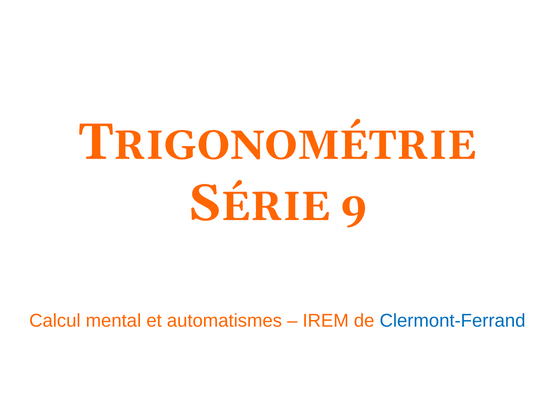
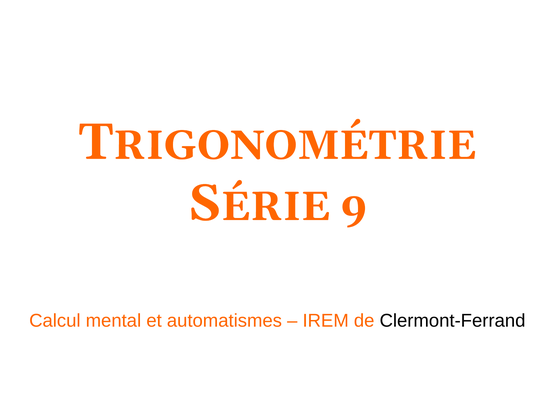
Clermont-Ferrand colour: blue -> black
